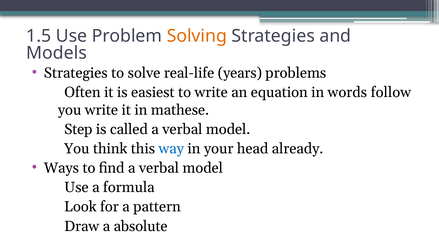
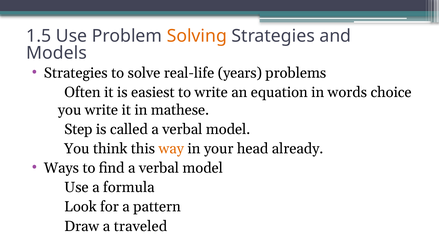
follow: follow -> choice
way colour: blue -> orange
absolute: absolute -> traveled
